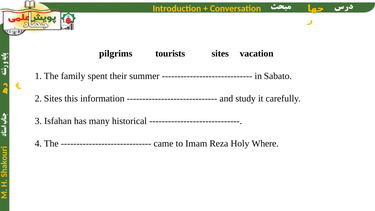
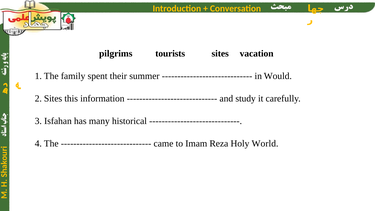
Sabato: Sabato -> Would
Where: Where -> World
